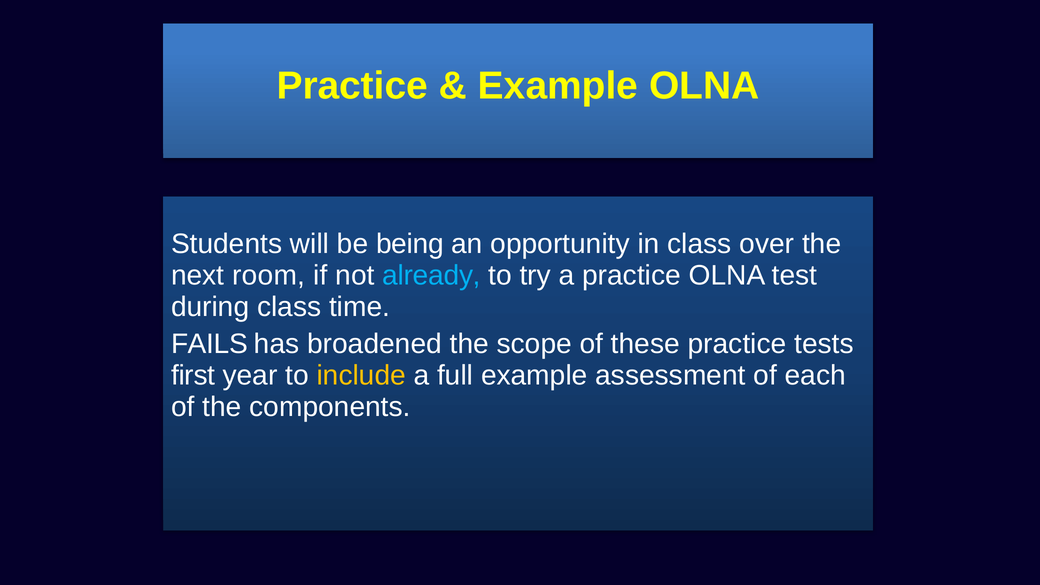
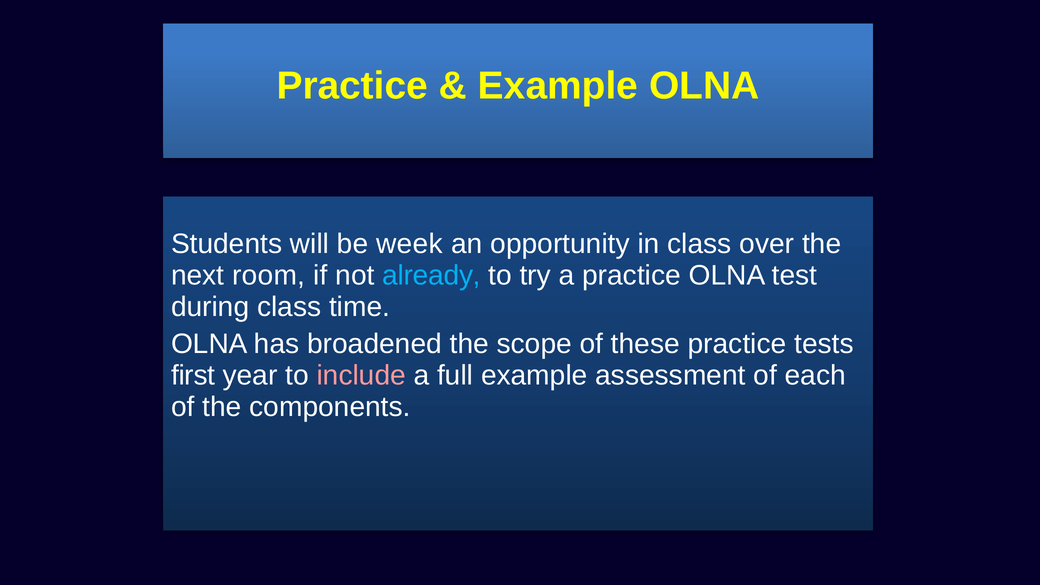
being: being -> week
FAILS at (210, 344): FAILS -> OLNA
include colour: yellow -> pink
